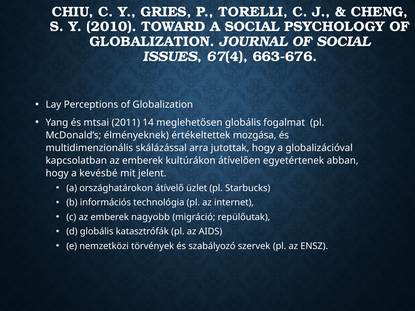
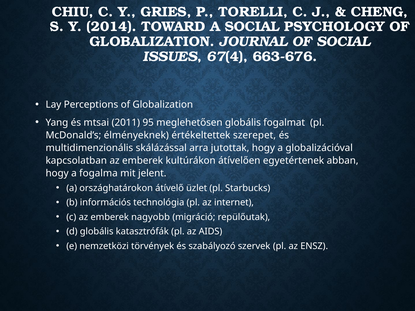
2010: 2010 -> 2014
14: 14 -> 95
mozgása: mozgása -> szerepet
kevésbé: kevésbé -> fogalma
